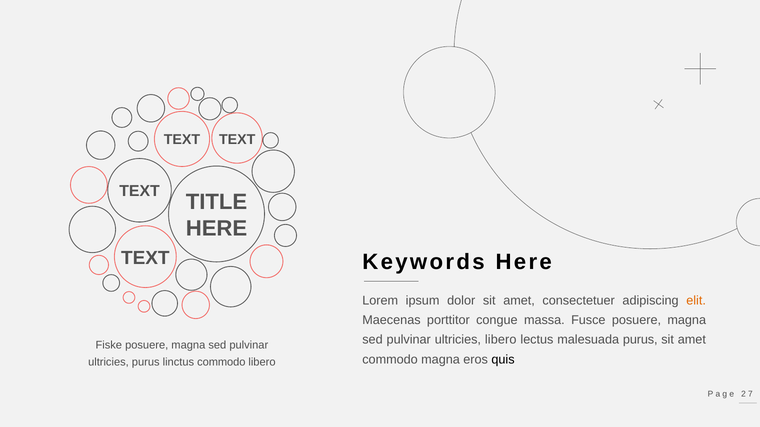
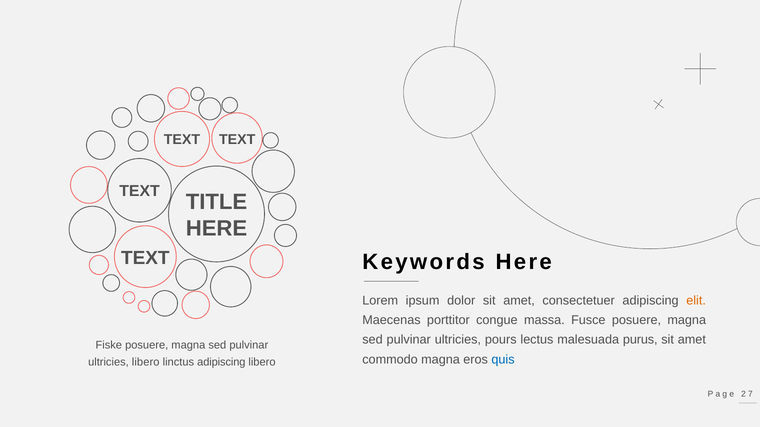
ultricies libero: libero -> pours
quis colour: black -> blue
ultricies purus: purus -> libero
linctus commodo: commodo -> adipiscing
